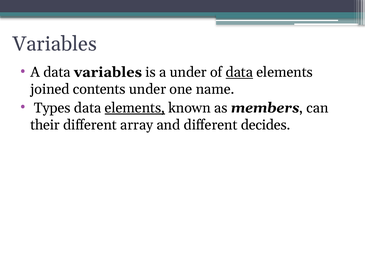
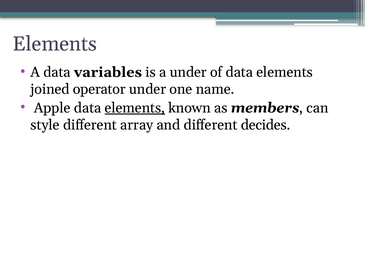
Variables at (55, 44): Variables -> Elements
data at (239, 72) underline: present -> none
contents: contents -> operator
Types: Types -> Apple
their: their -> style
